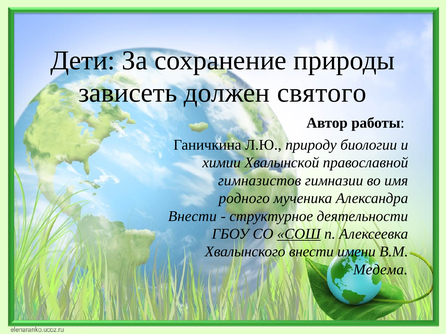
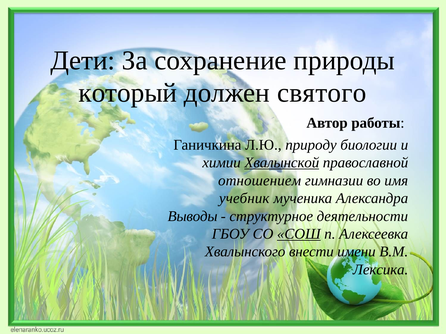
зависеть: зависеть -> который
Хвалынской underline: none -> present
гимназистов: гимназистов -> отношением
родного: родного -> учебник
Внести at (192, 216): Внести -> Выводы
Медема: Медема -> Лексика
